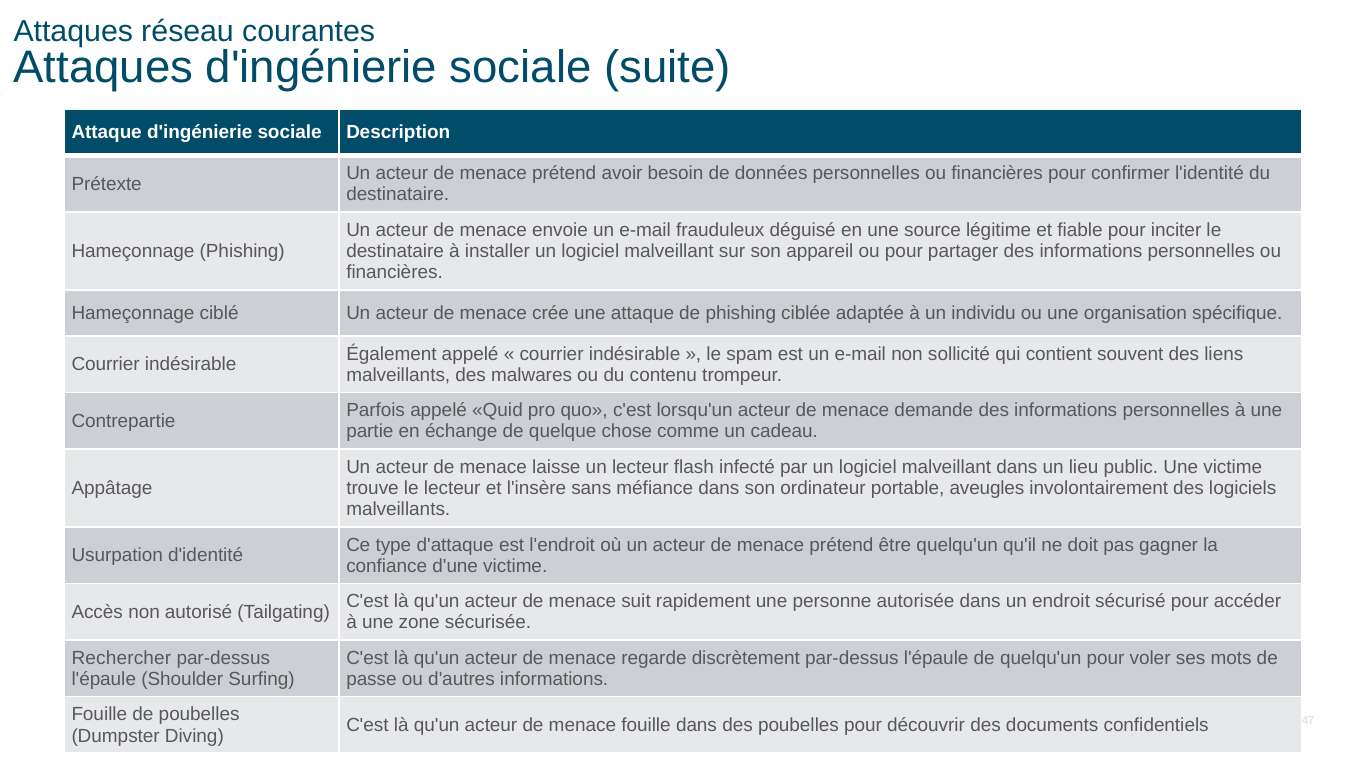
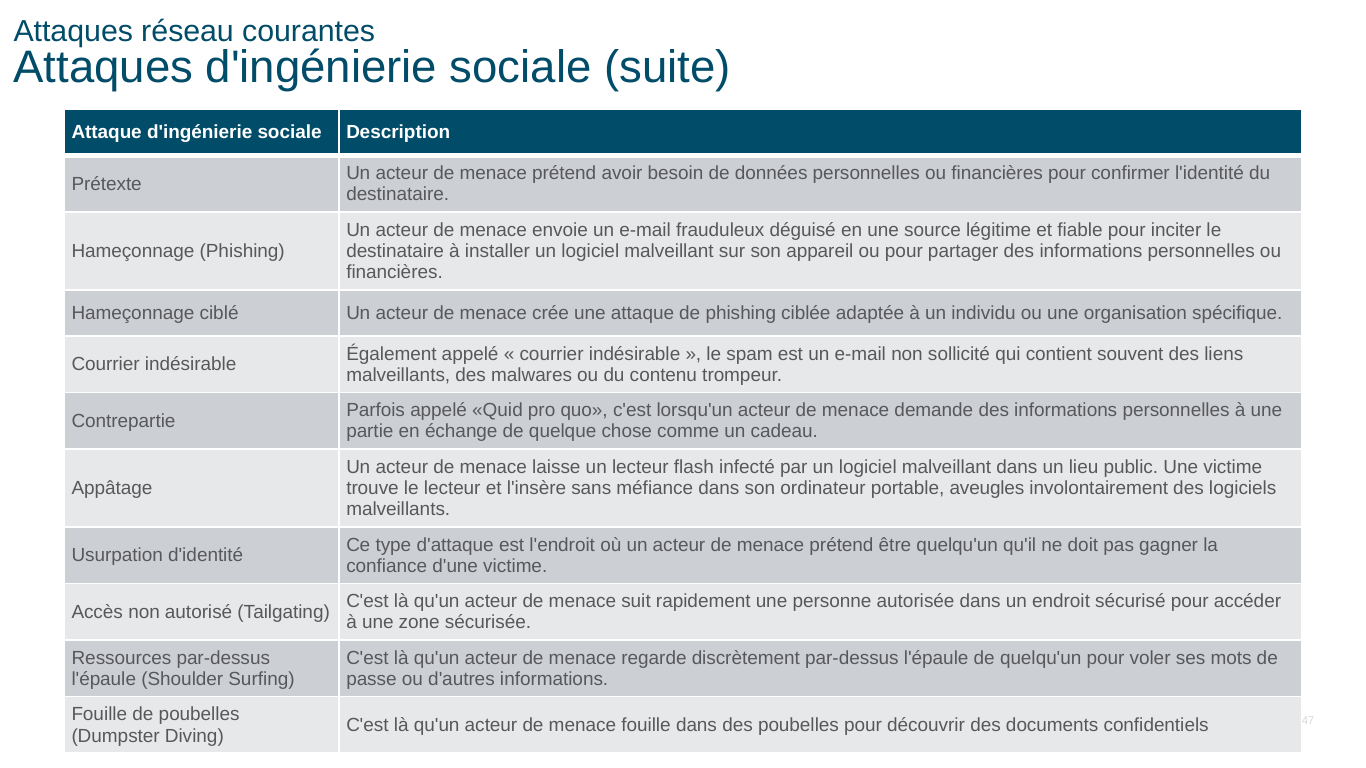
Rechercher: Rechercher -> Ressources
